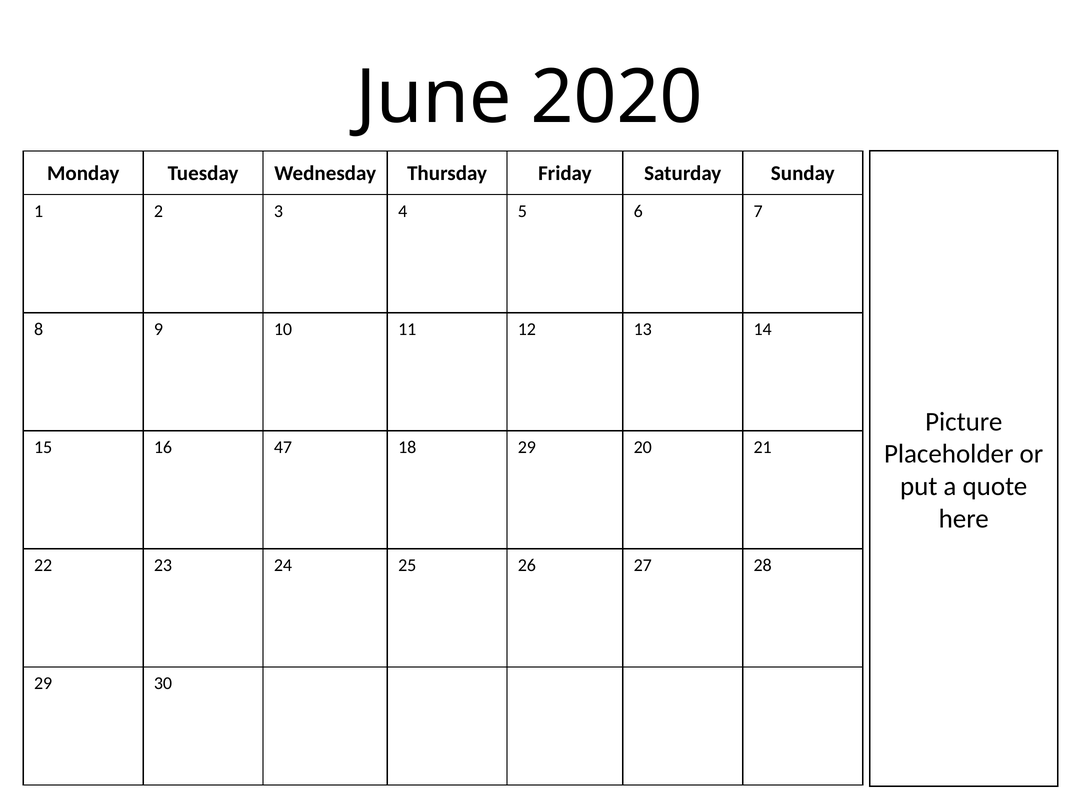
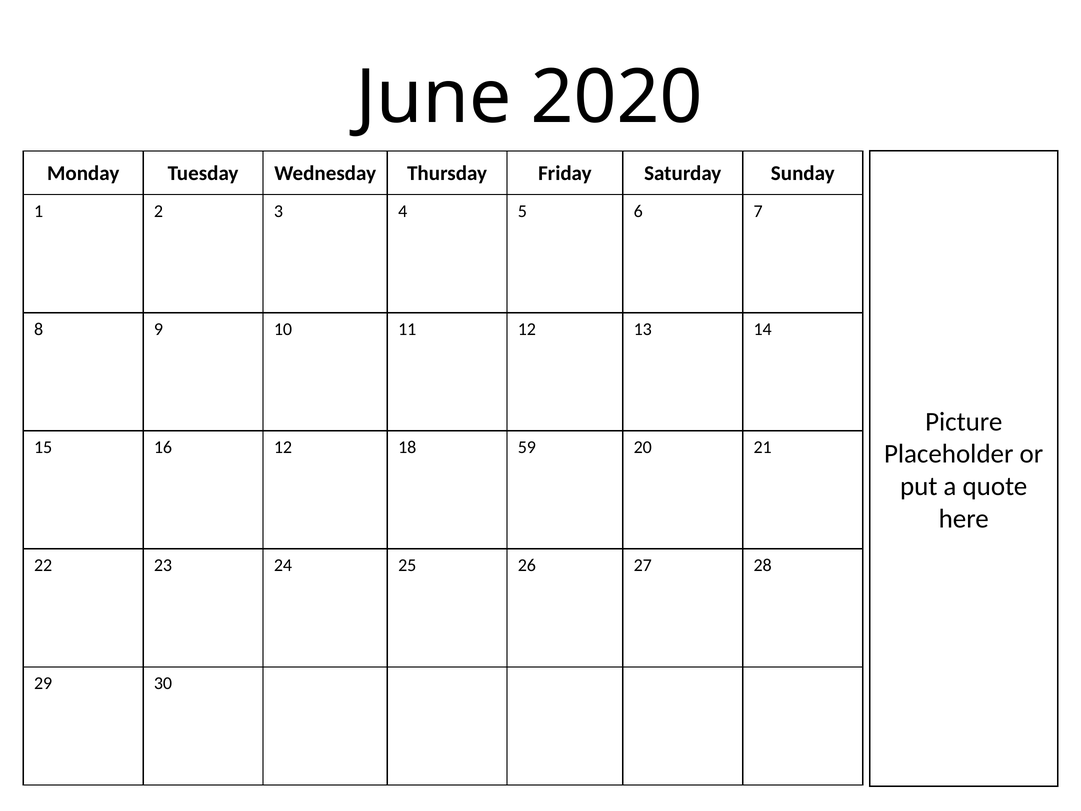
16 47: 47 -> 12
18 29: 29 -> 59
